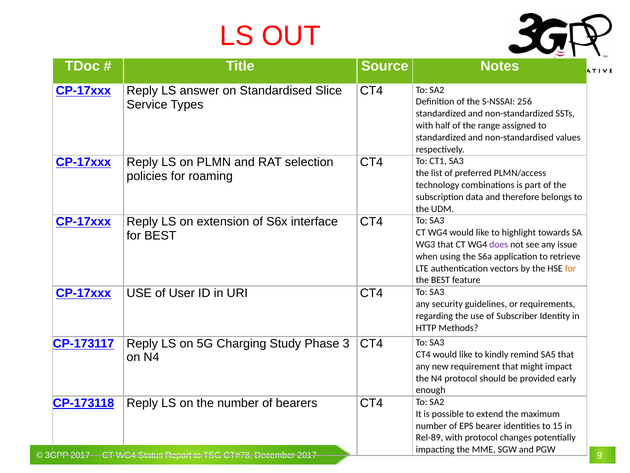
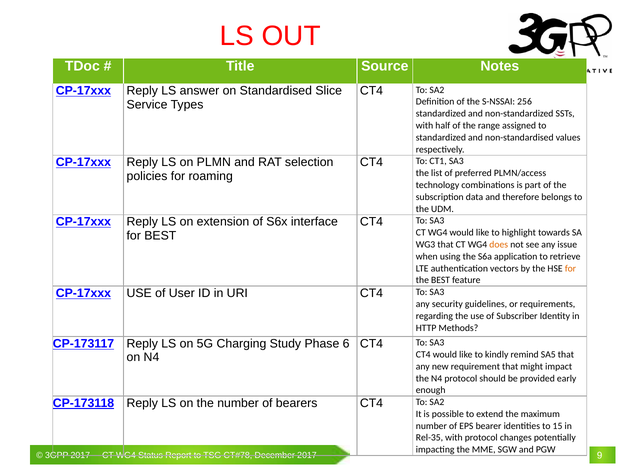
does colour: purple -> orange
3: 3 -> 6
Rel-89: Rel-89 -> Rel-35
